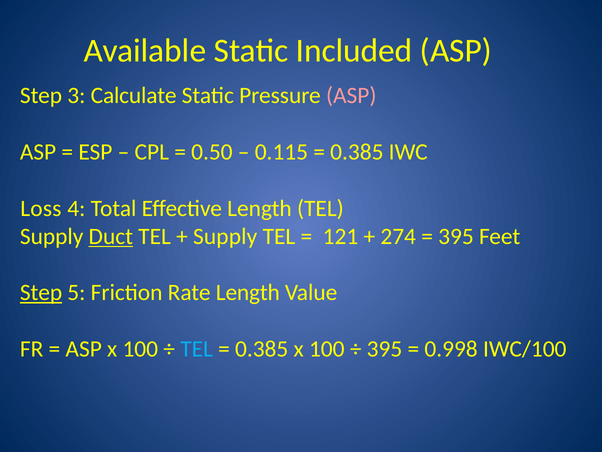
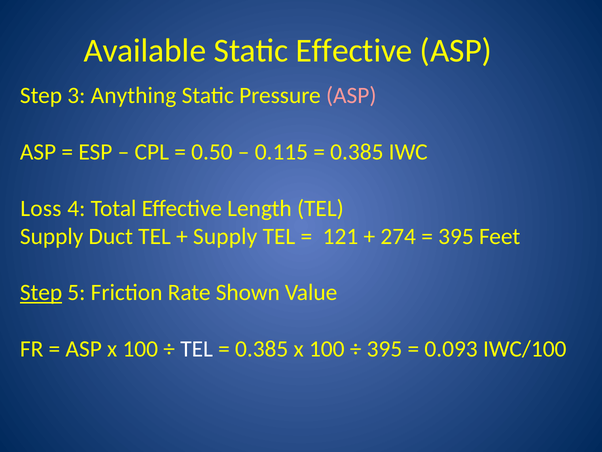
Static Included: Included -> Effective
Calculate: Calculate -> Anything
Duct underline: present -> none
Rate Length: Length -> Shown
TEL at (197, 349) colour: light blue -> white
0.998: 0.998 -> 0.093
